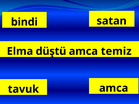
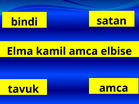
düştü: düştü -> kamil
temiz: temiz -> elbise
